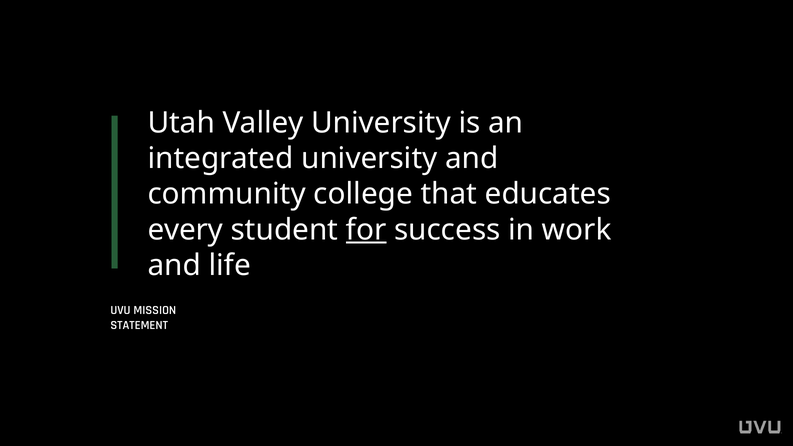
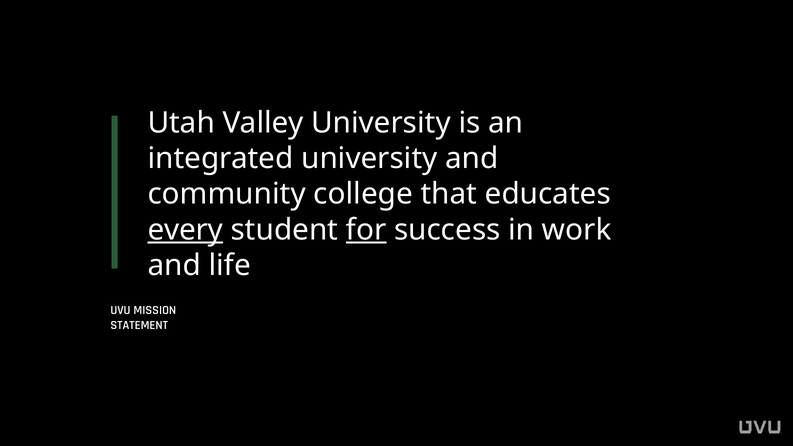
every underline: none -> present
